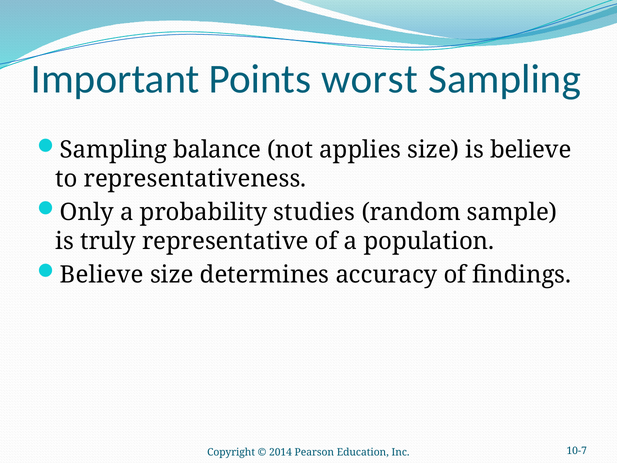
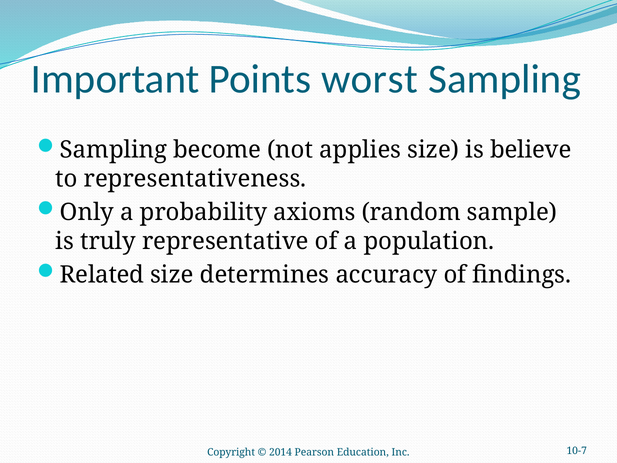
balance: balance -> become
studies: studies -> axioms
Believe at (102, 275): Believe -> Related
